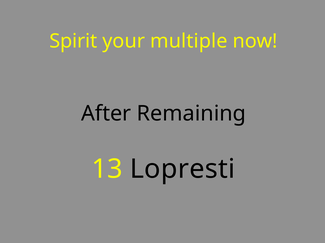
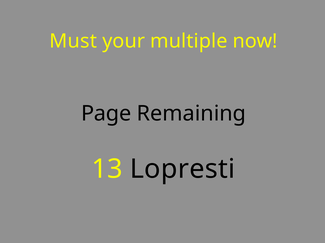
Spirit: Spirit -> Must
After: After -> Page
